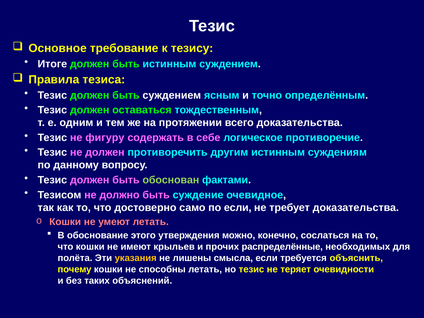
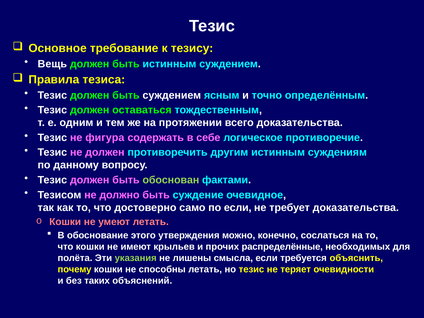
Итоге: Итоге -> Вещь
фигуру: фигуру -> фигура
указания colour: yellow -> light green
